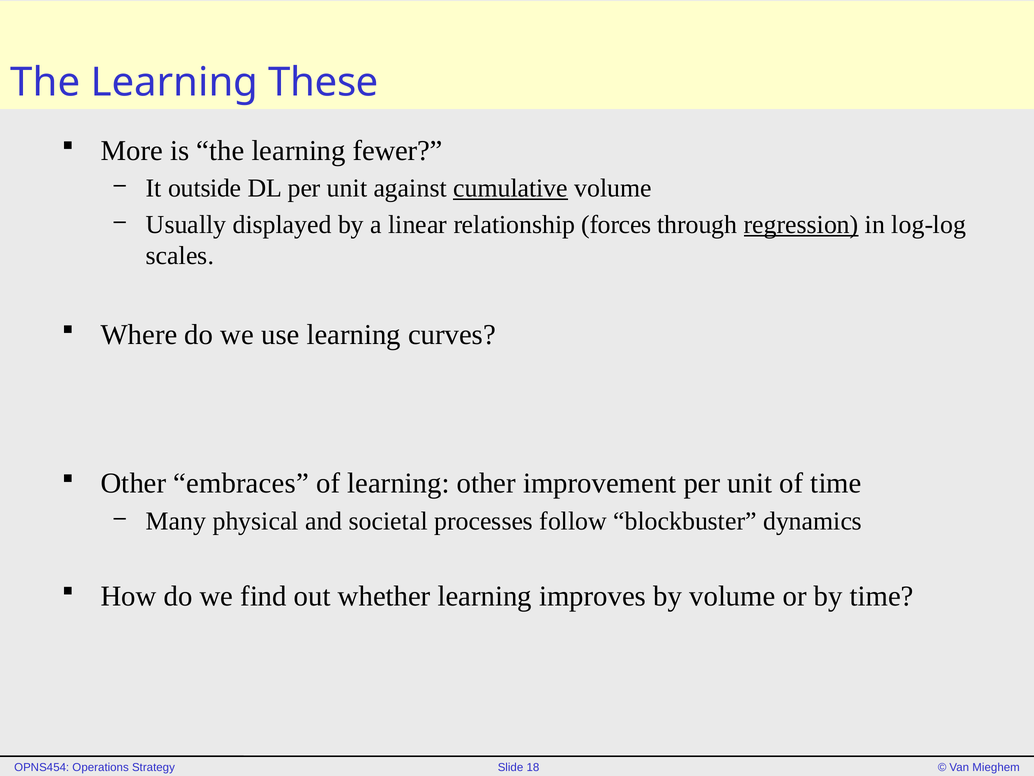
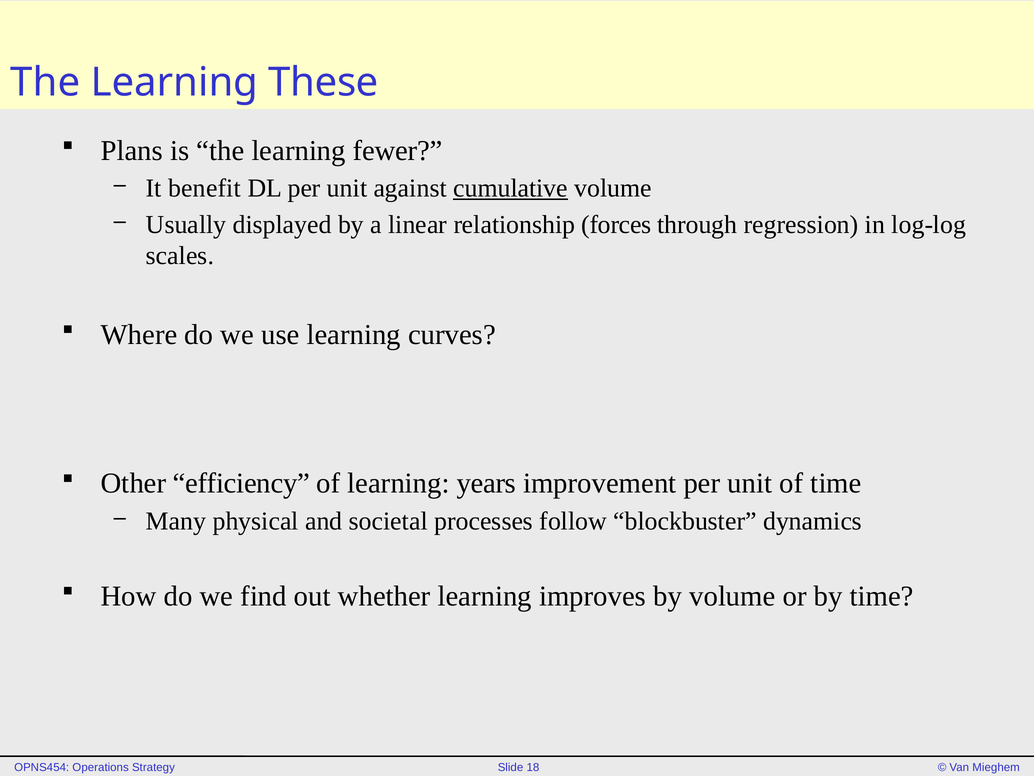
More: More -> Plans
outside: outside -> benefit
regression underline: present -> none
embraces: embraces -> efficiency
learning other: other -> years
